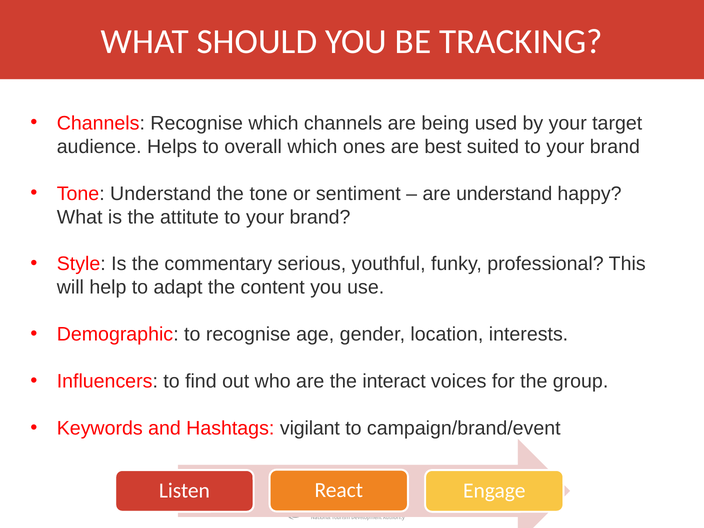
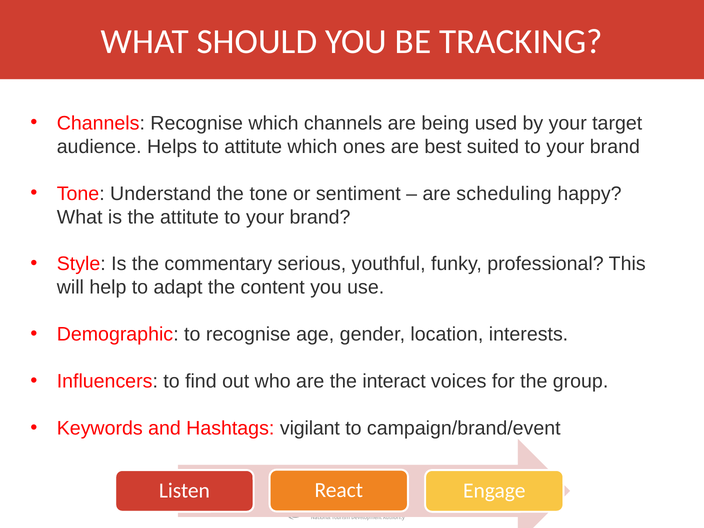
to overall: overall -> attitute
are understand: understand -> scheduling
